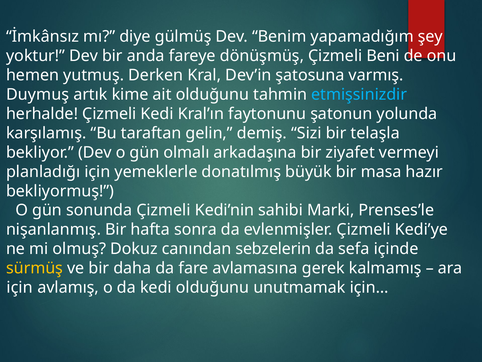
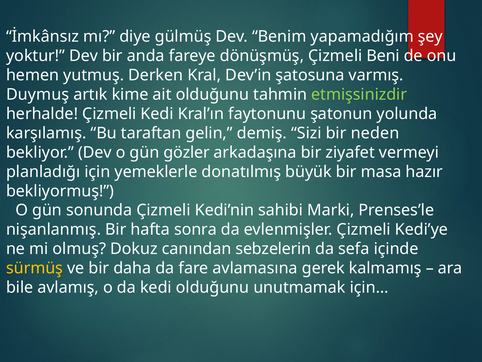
etmişsinizdir colour: light blue -> light green
telaşla: telaşla -> neden
olmalı: olmalı -> gözler
için at (20, 287): için -> bile
